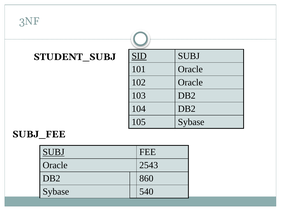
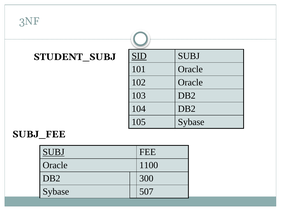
2543: 2543 -> 1100
860: 860 -> 300
540: 540 -> 507
